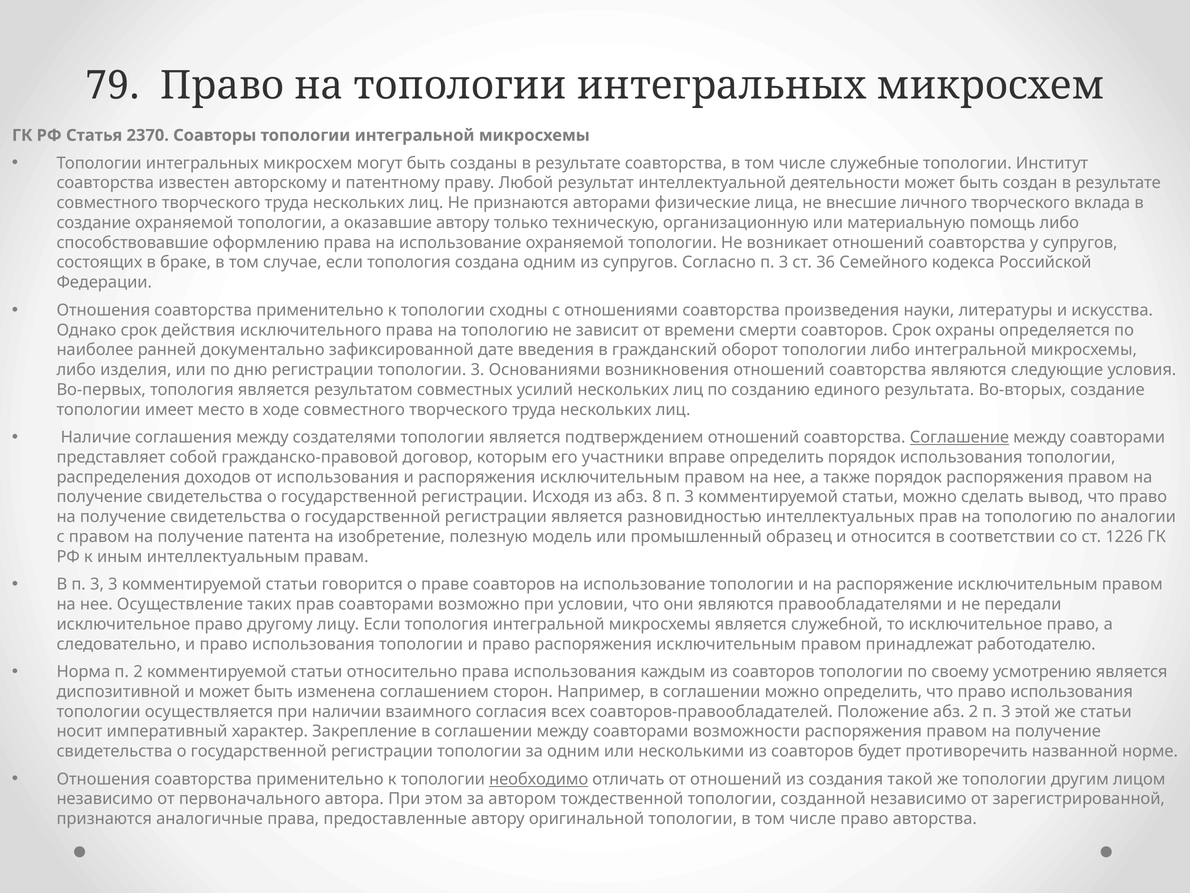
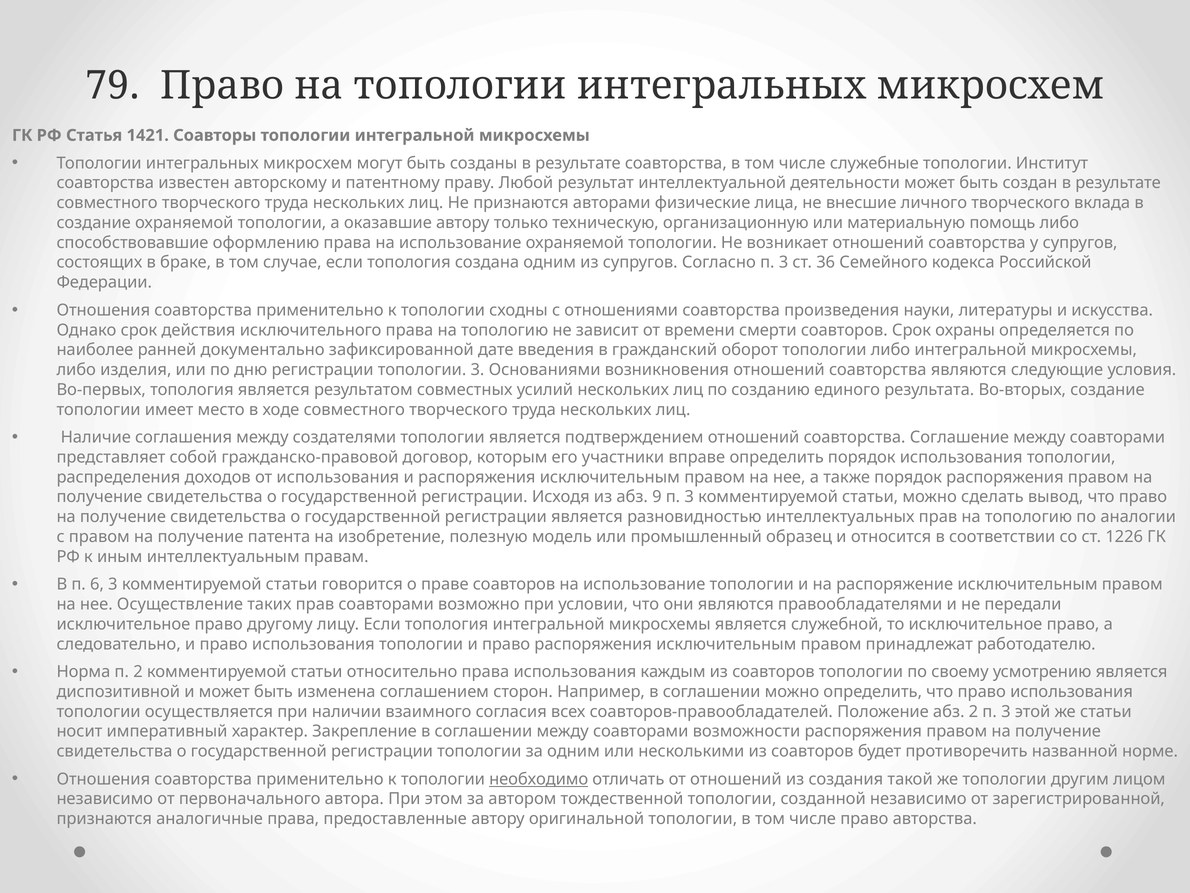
2370: 2370 -> 1421
Соглашение underline: present -> none
8: 8 -> 9
В п 3: 3 -> 6
